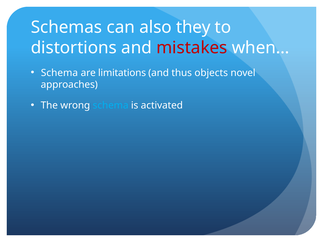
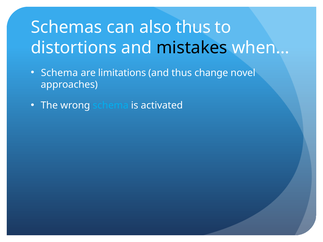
also they: they -> thus
mistakes colour: red -> black
objects: objects -> change
